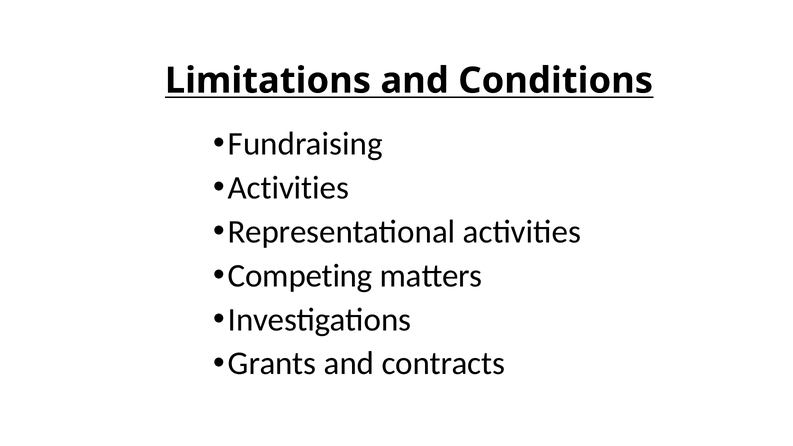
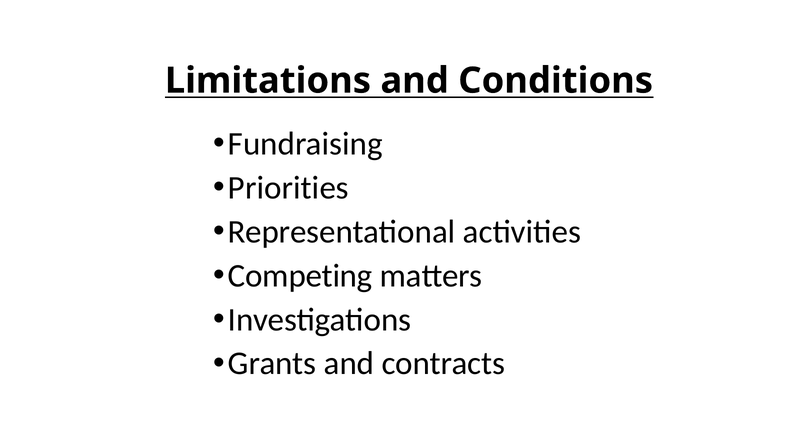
Activities at (288, 188): Activities -> Priorities
